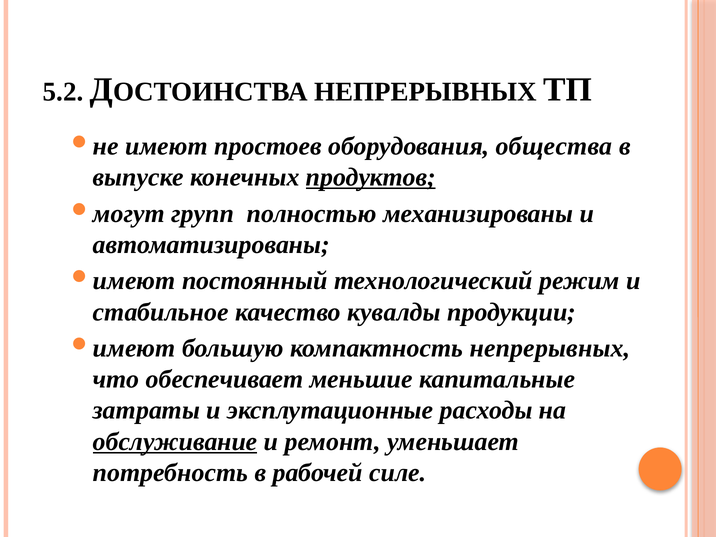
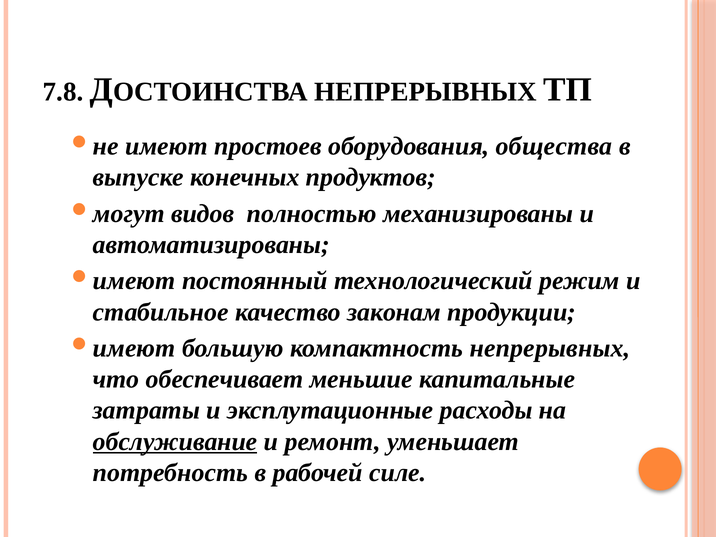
5.2: 5.2 -> 7.8
продуктов underline: present -> none
групп: групп -> видов
кувалды: кувалды -> законам
